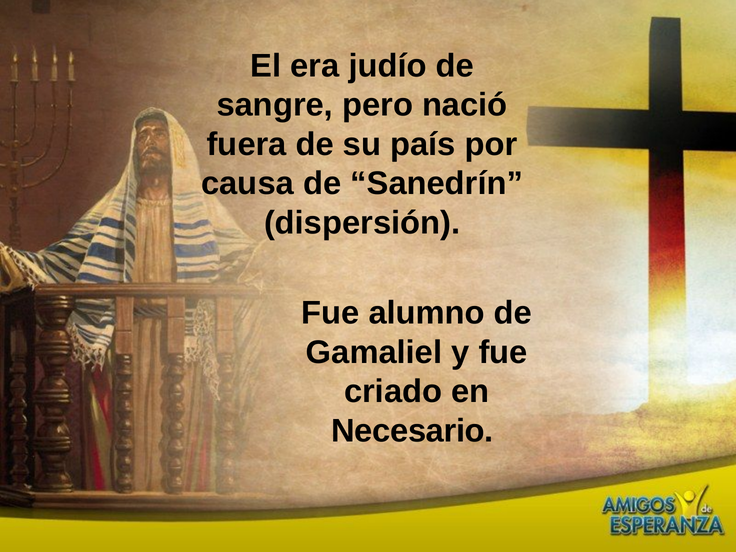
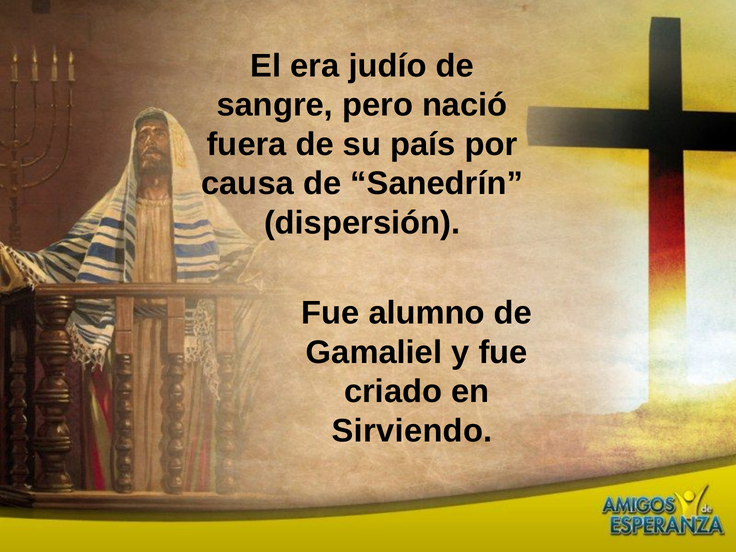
Necesario: Necesario -> Sirviendo
